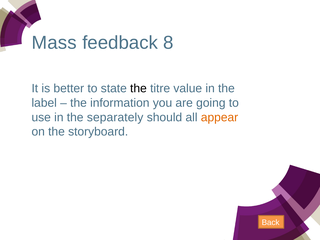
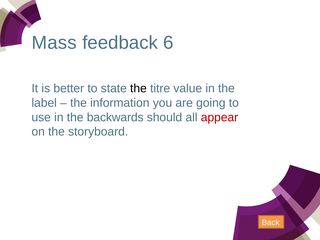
8: 8 -> 6
separately: separately -> backwards
appear colour: orange -> red
